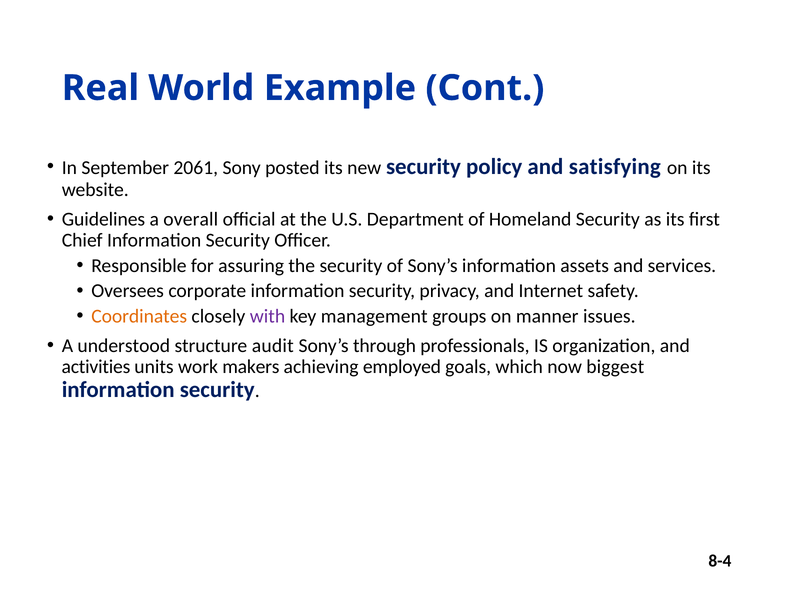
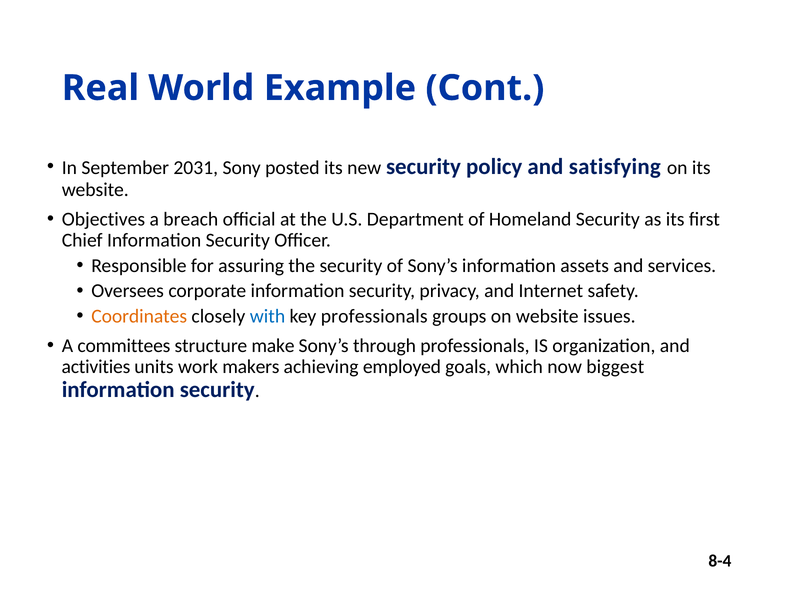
2061: 2061 -> 2031
Guidelines: Guidelines -> Objectives
overall: overall -> breach
with colour: purple -> blue
key management: management -> professionals
on manner: manner -> website
understood: understood -> committees
audit: audit -> make
